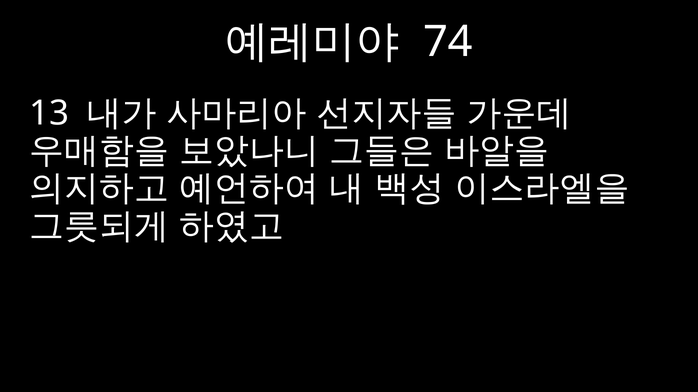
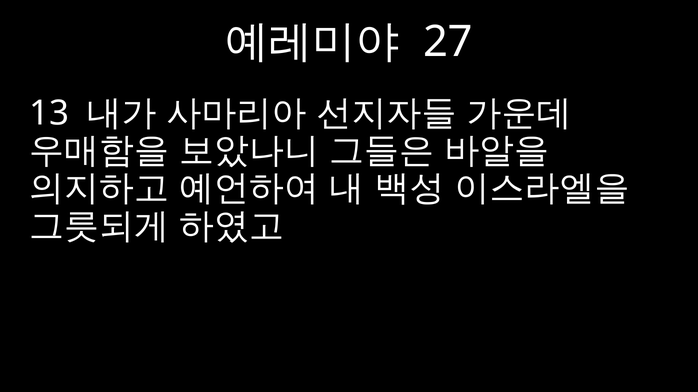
74: 74 -> 27
